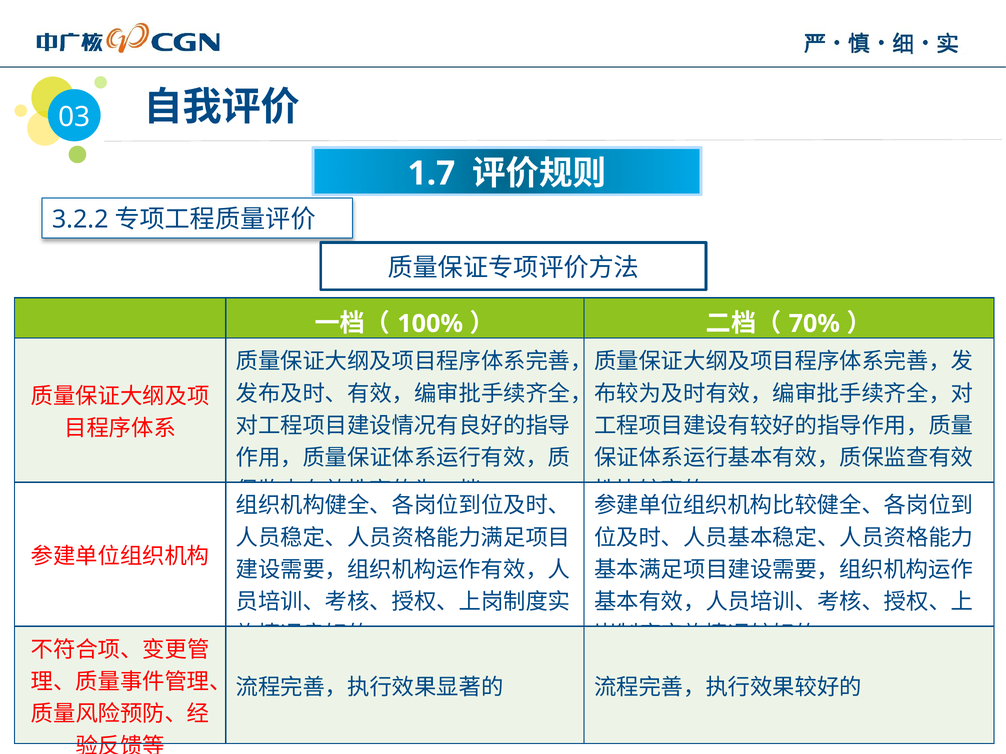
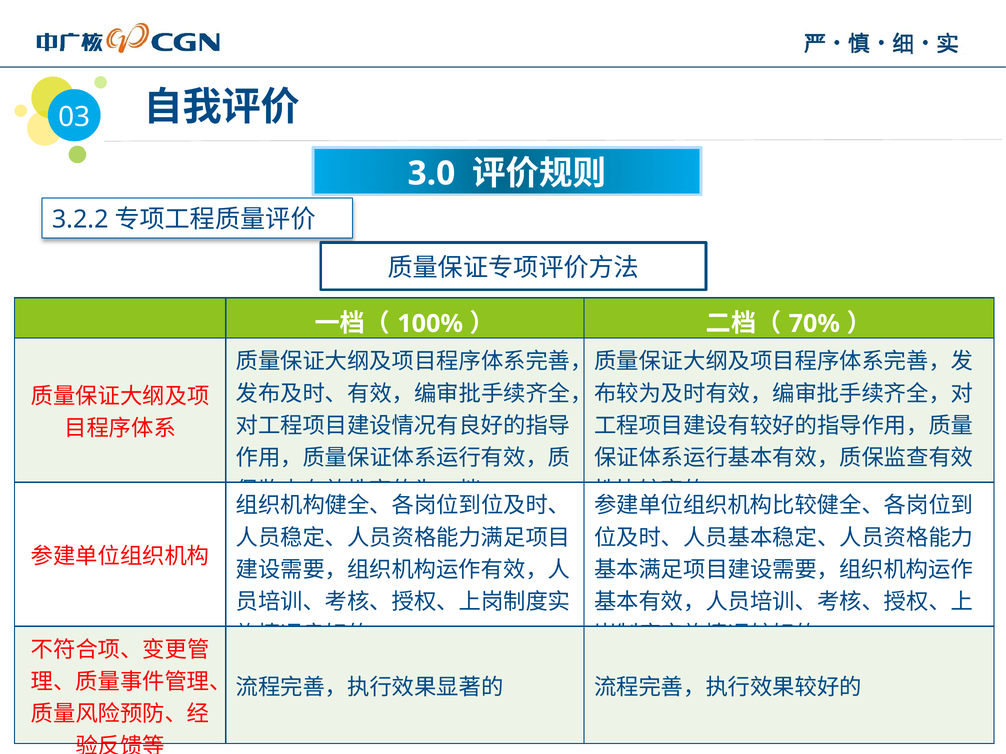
1.7: 1.7 -> 3.0
